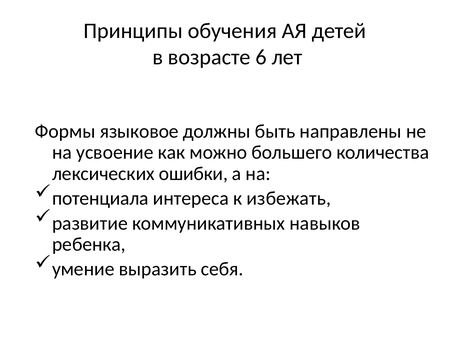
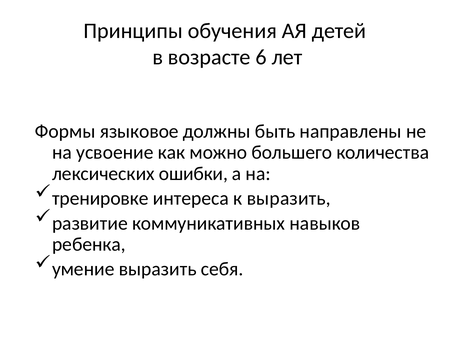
потенциала: потенциала -> тренировке
к избежать: избежать -> выразить
